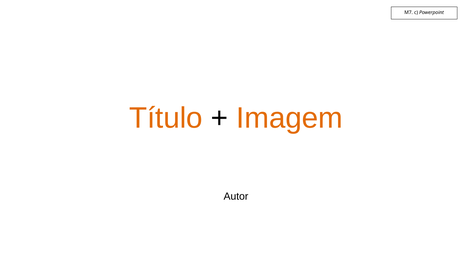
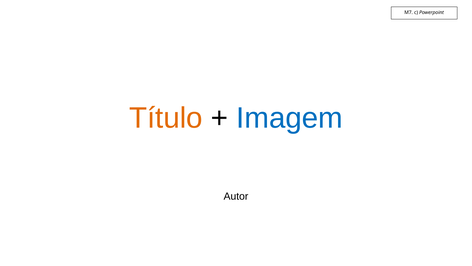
Imagem colour: orange -> blue
